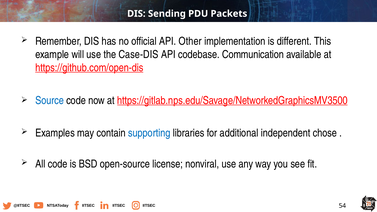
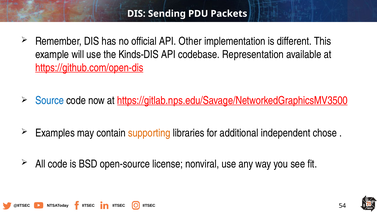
Case-DIS: Case-DIS -> Kinds-DIS
Communication: Communication -> Representation
supporting colour: blue -> orange
